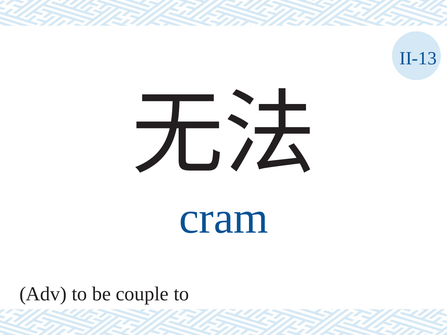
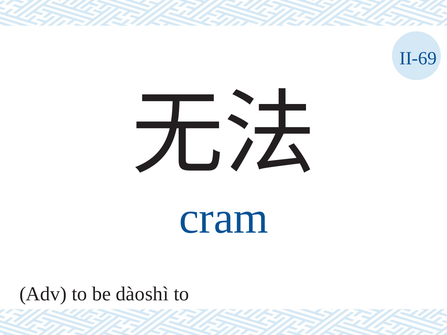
II-13: II-13 -> II-69
couple: couple -> dàoshì
